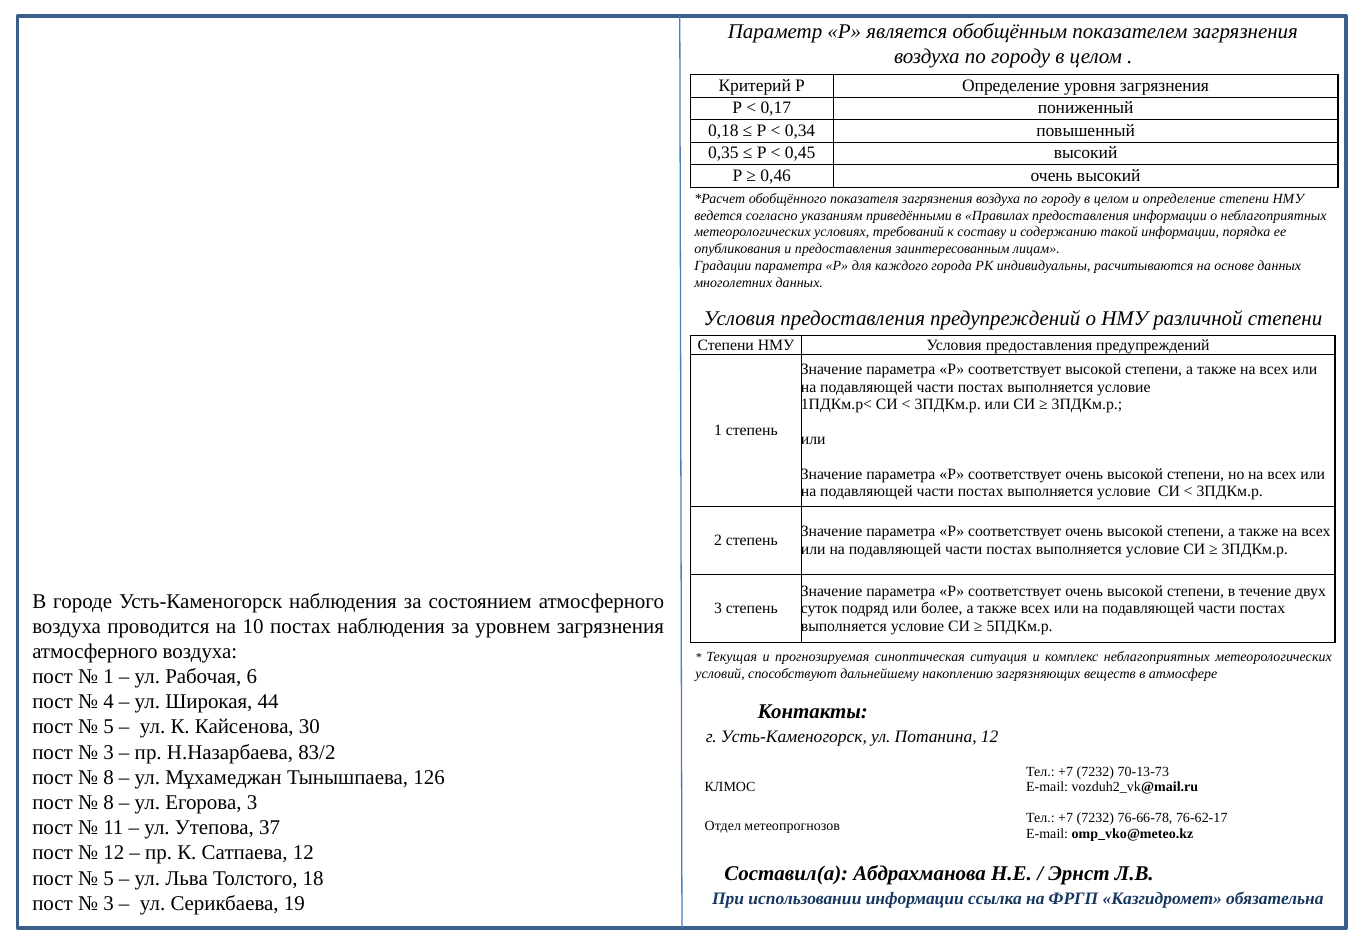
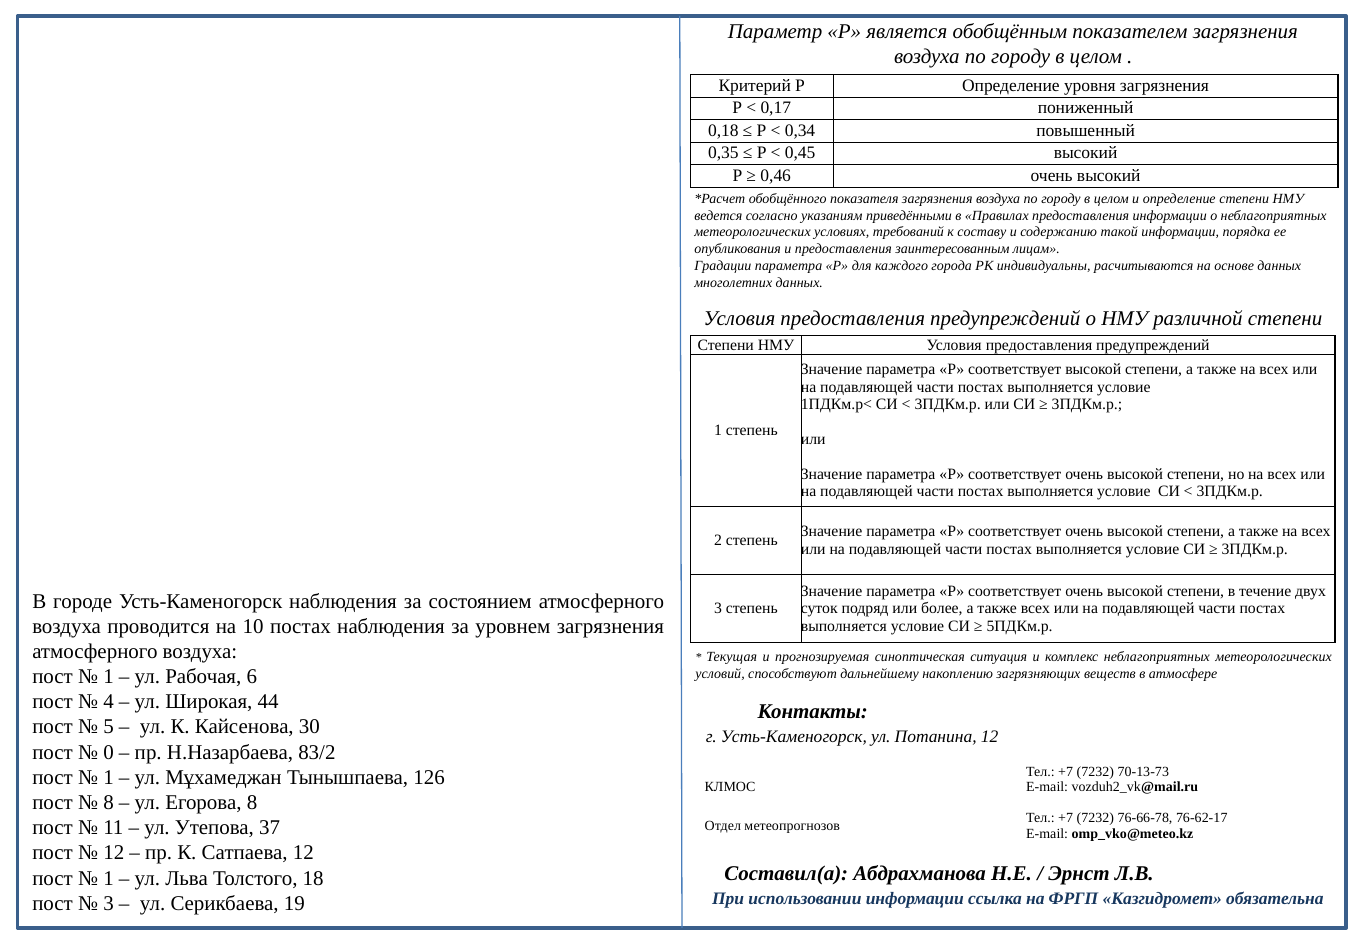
3 at (109, 752): 3 -> 0
8 at (109, 778): 8 -> 1
Егорова 3: 3 -> 8
5 at (109, 878): 5 -> 1
